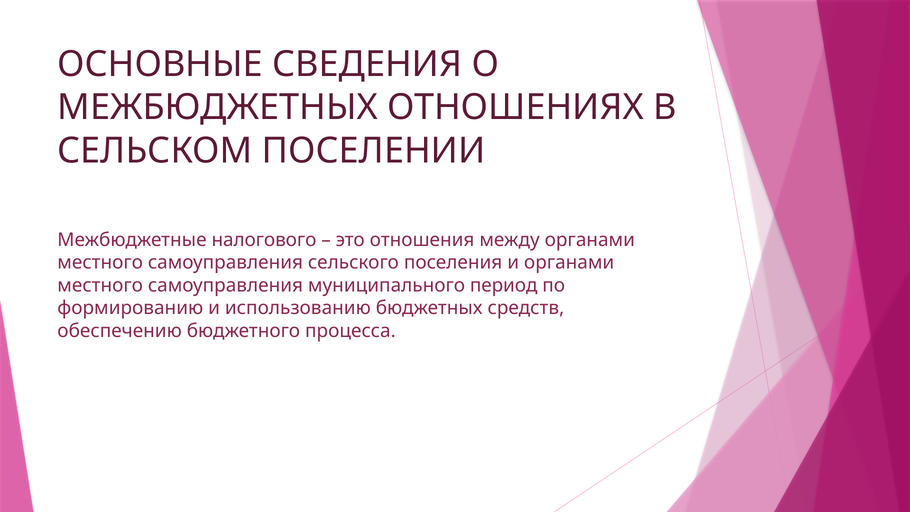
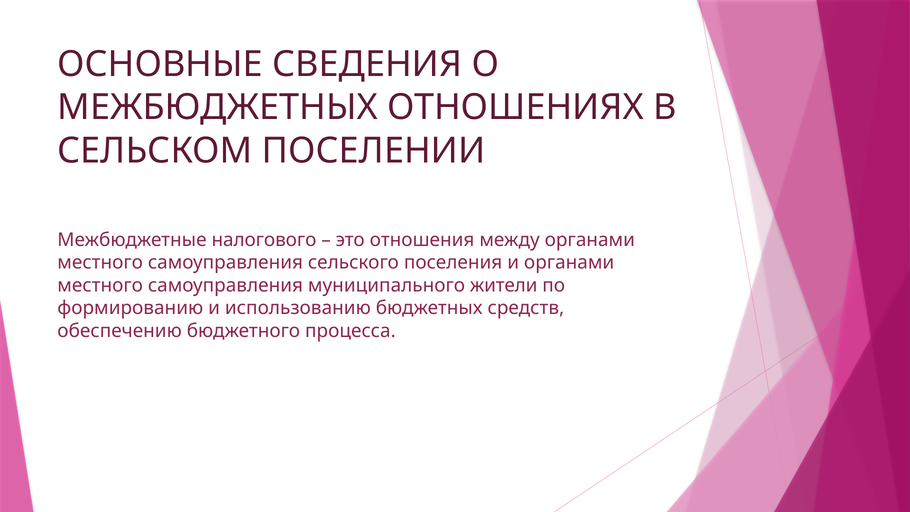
период: период -> жители
